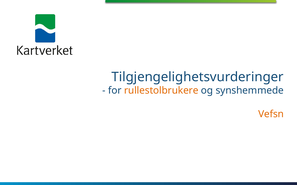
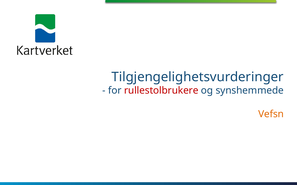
rullestolbrukere colour: orange -> red
